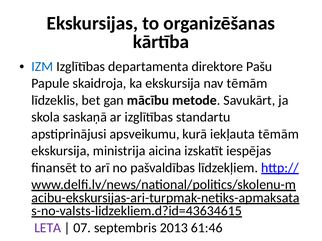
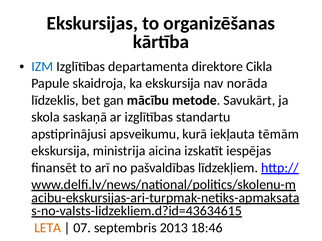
Pašu: Pašu -> Cikla
nav tēmām: tēmām -> norāda
LETA colour: purple -> orange
61:46: 61:46 -> 18:46
